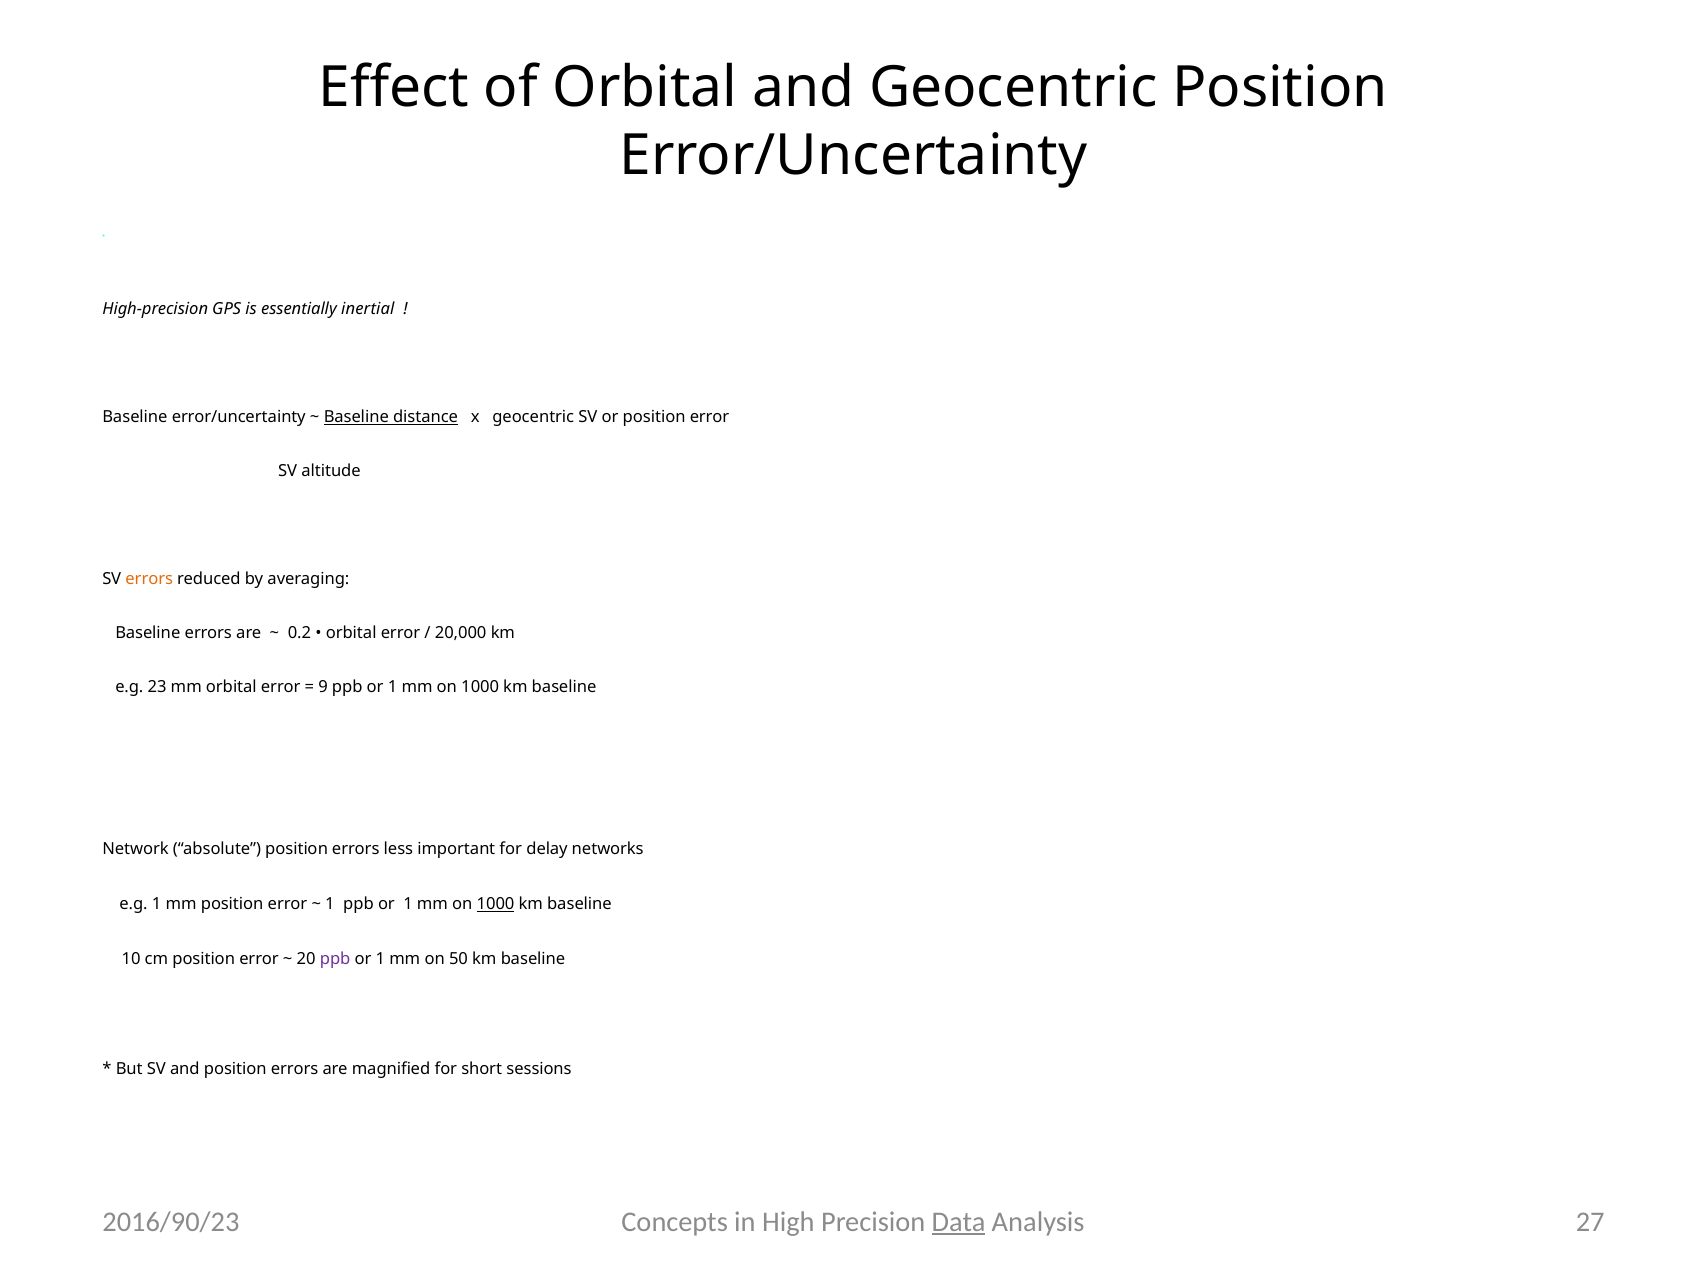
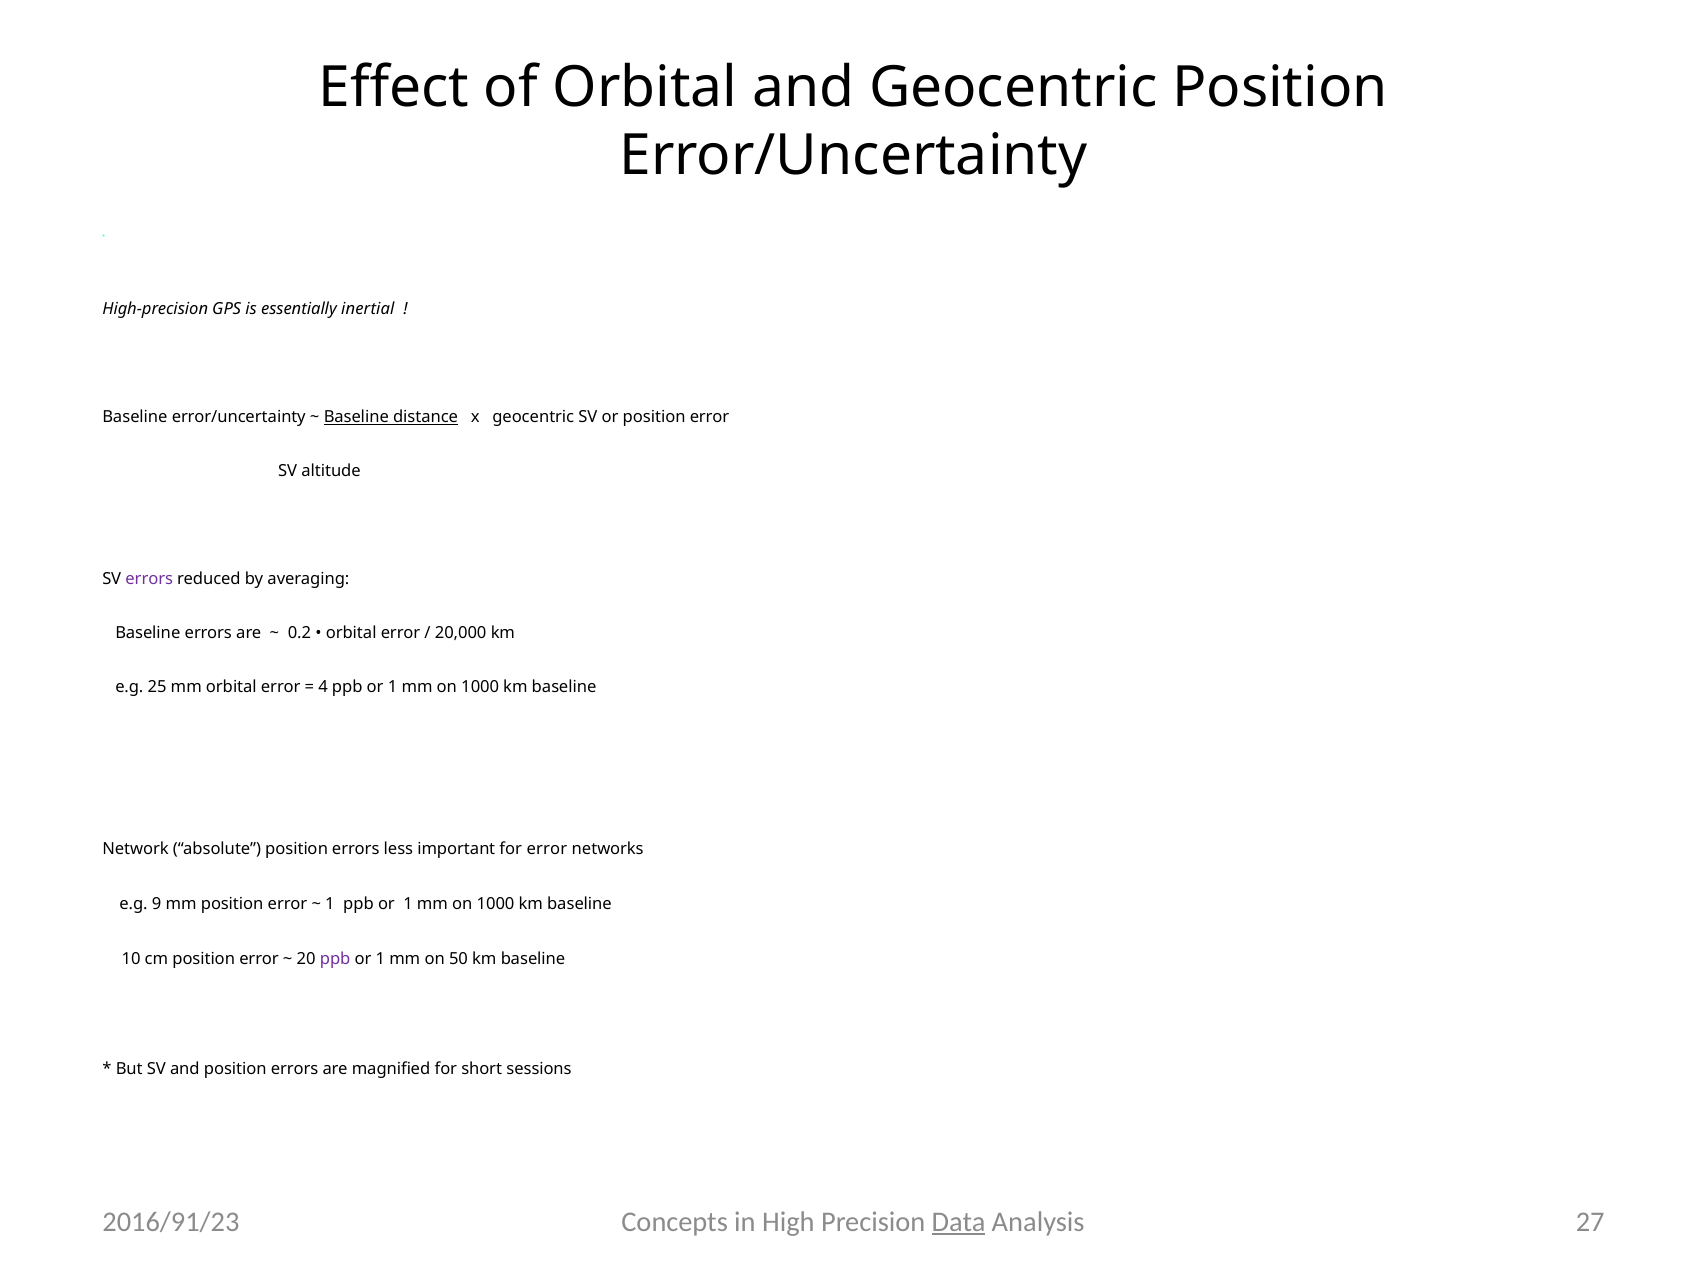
errors at (149, 579) colour: orange -> purple
23: 23 -> 25
9: 9 -> 4
for delay: delay -> error
e.g 1: 1 -> 9
1000 at (496, 904) underline: present -> none
2016/90/23: 2016/90/23 -> 2016/91/23
